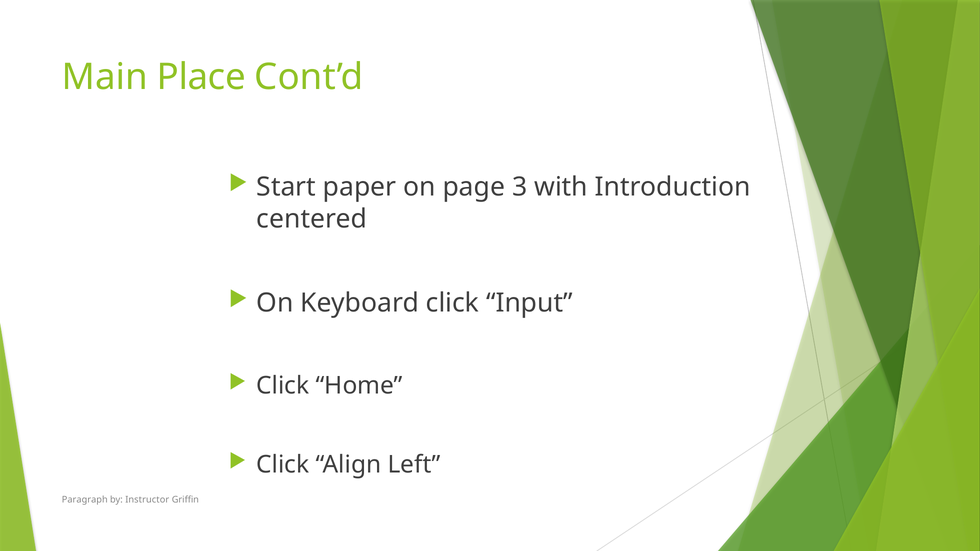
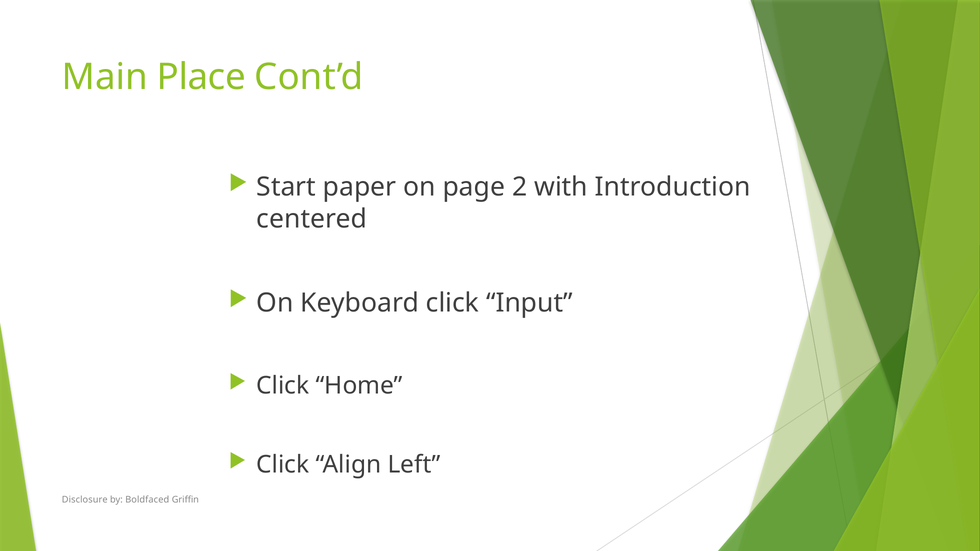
3: 3 -> 2
Paragraph: Paragraph -> Disclosure
Instructor: Instructor -> Boldfaced
